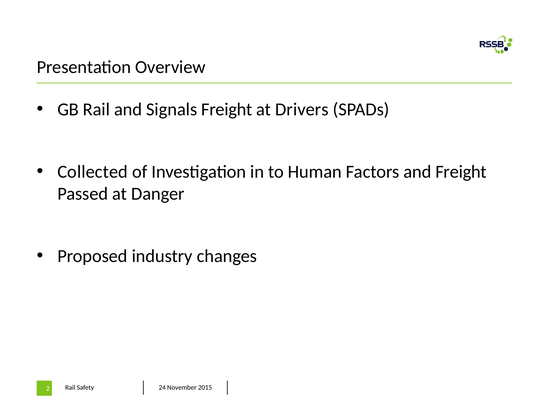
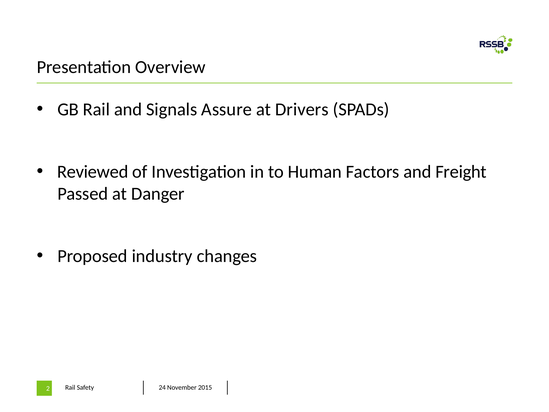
Signals Freight: Freight -> Assure
Collected: Collected -> Reviewed
